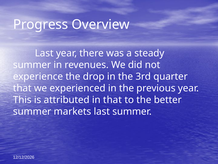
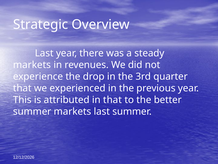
Progress: Progress -> Strategic
summer at (32, 65): summer -> markets
